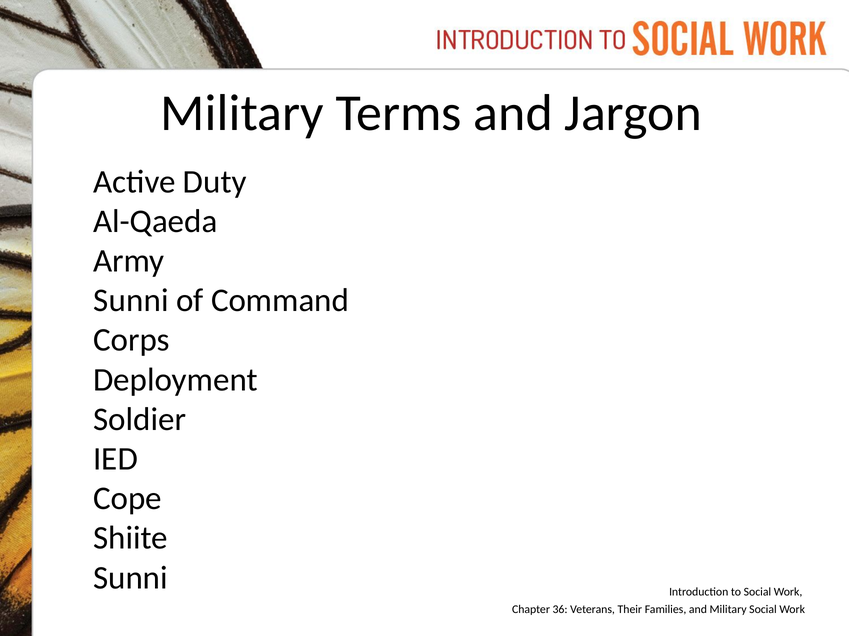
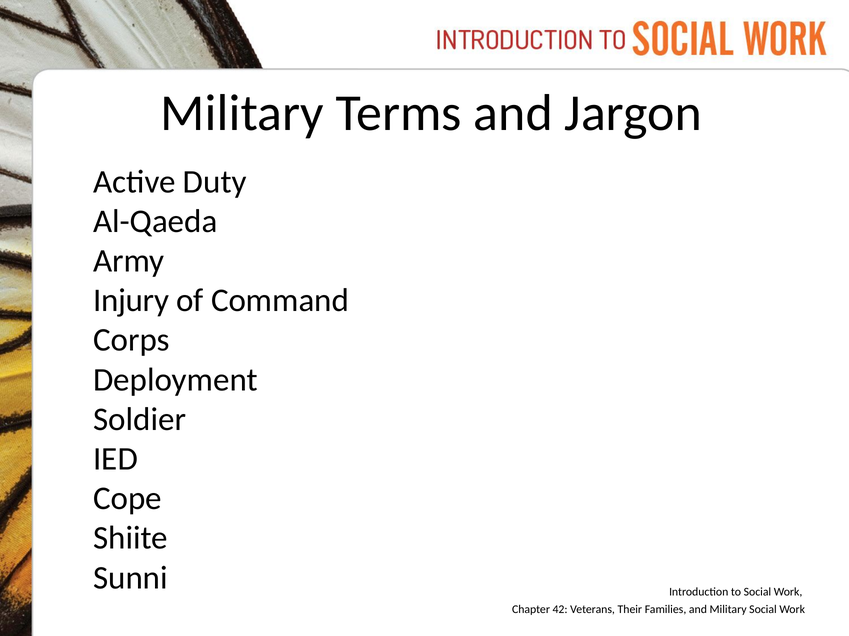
Sunni at (131, 301): Sunni -> Injury
36: 36 -> 42
